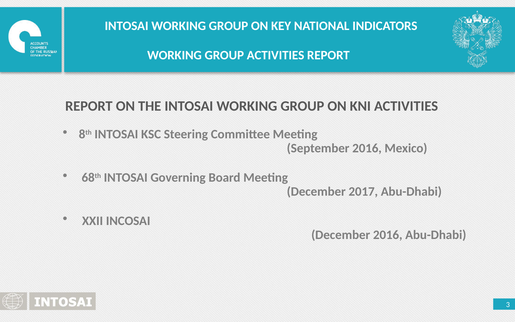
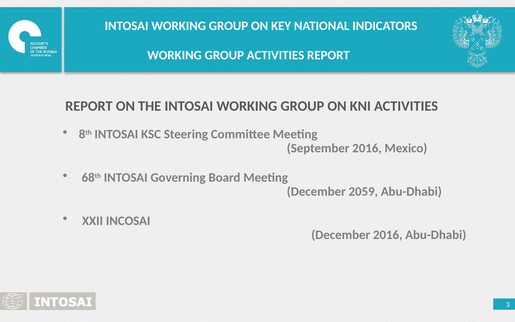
2017: 2017 -> 2059
